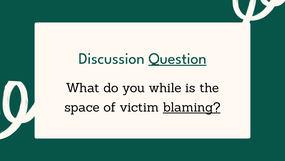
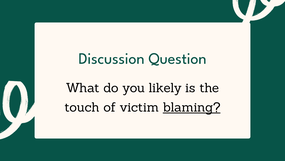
Question underline: present -> none
while: while -> likely
space: space -> touch
